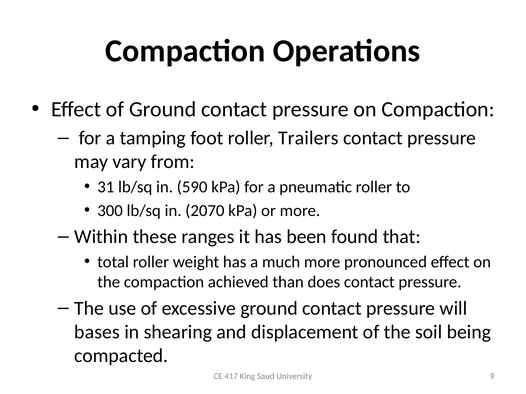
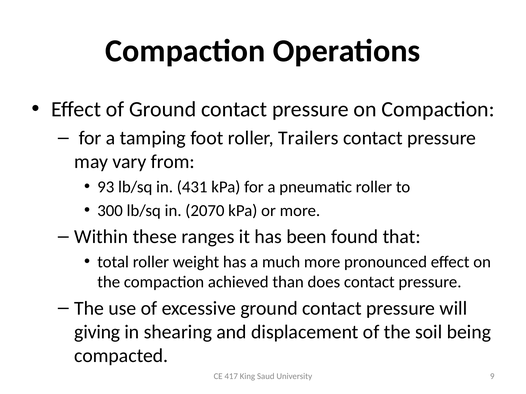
31: 31 -> 93
590: 590 -> 431
bases: bases -> giving
